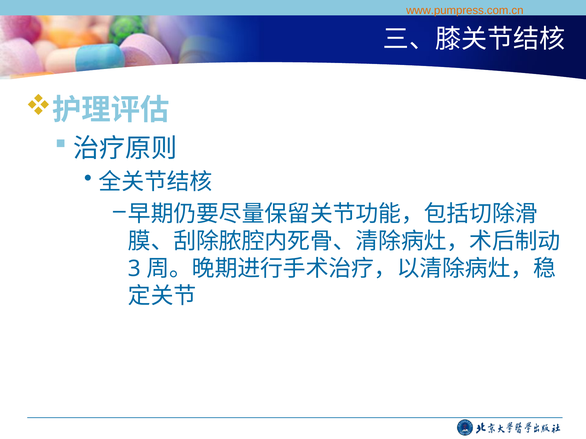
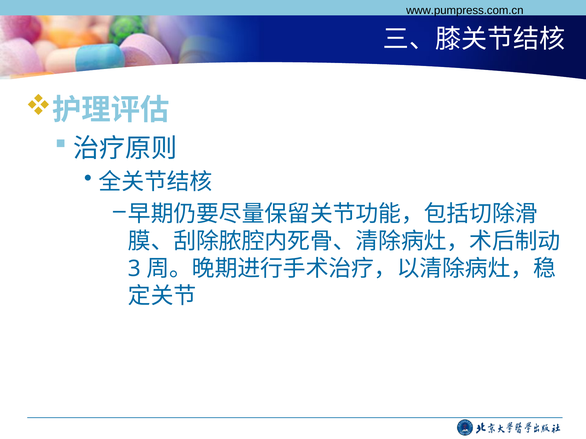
www.pumpress.com.cn colour: orange -> black
